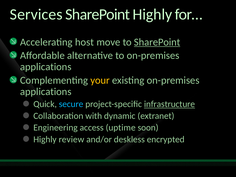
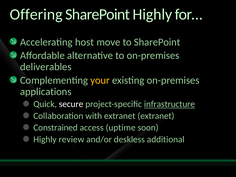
Services: Services -> Offering
SharePoint at (157, 42) underline: present -> none
applications at (46, 67): applications -> deliverables
secure colour: light blue -> white
with dynamic: dynamic -> extranet
Engineering: Engineering -> Constrained
encrypted: encrypted -> additional
